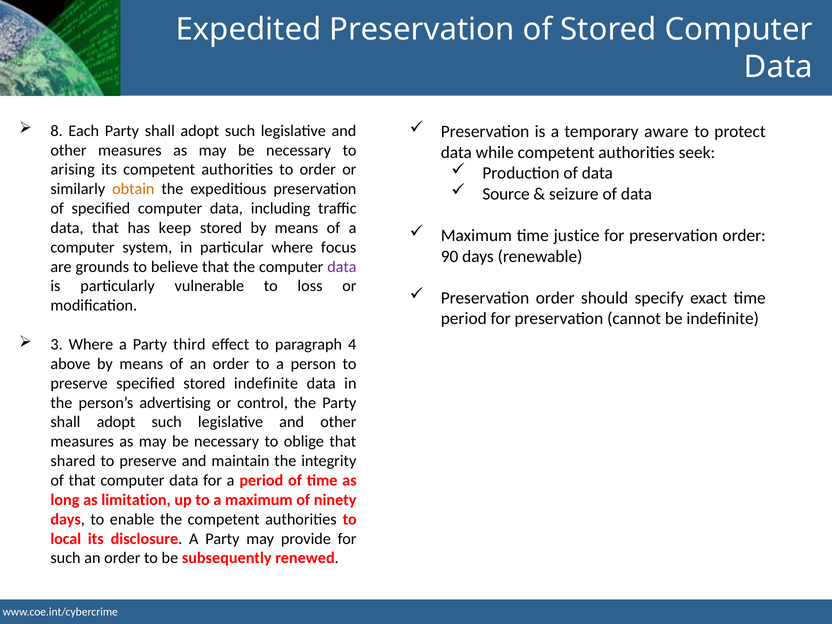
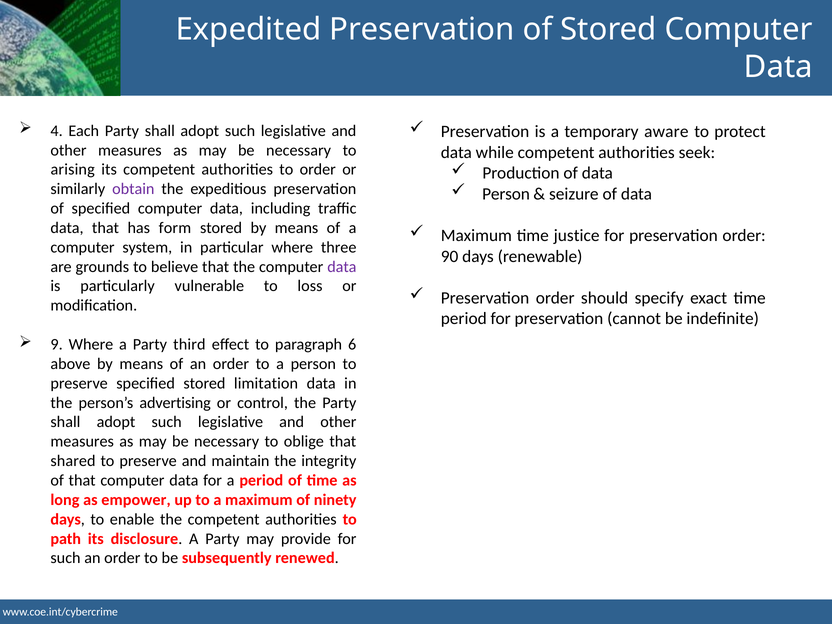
8: 8 -> 4
obtain colour: orange -> purple
Source at (506, 194): Source -> Person
keep: keep -> form
focus: focus -> three
3: 3 -> 9
4: 4 -> 6
stored indefinite: indefinite -> limitation
limitation: limitation -> empower
local: local -> path
